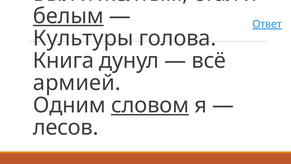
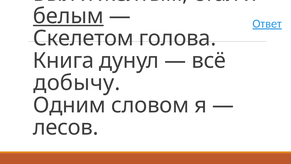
Культуры: Культуры -> Скелетом
армией: армией -> добычу
словом underline: present -> none
